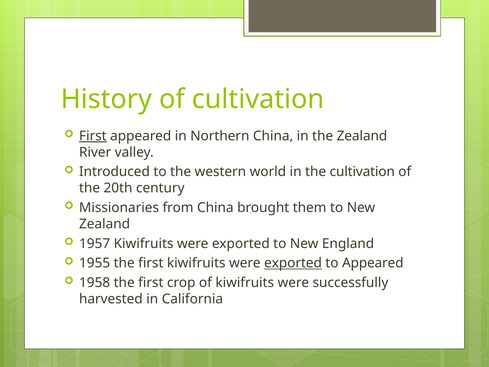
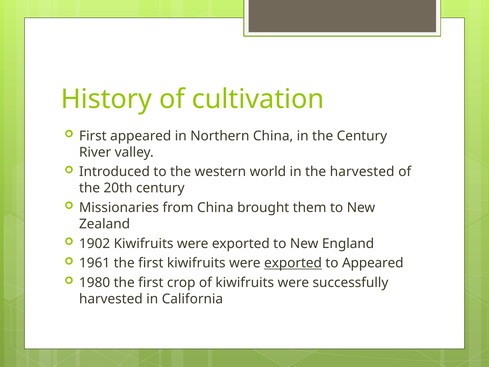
First at (93, 136) underline: present -> none
the Zealand: Zealand -> Century
the cultivation: cultivation -> harvested
1957: 1957 -> 1902
1955: 1955 -> 1961
1958: 1958 -> 1980
